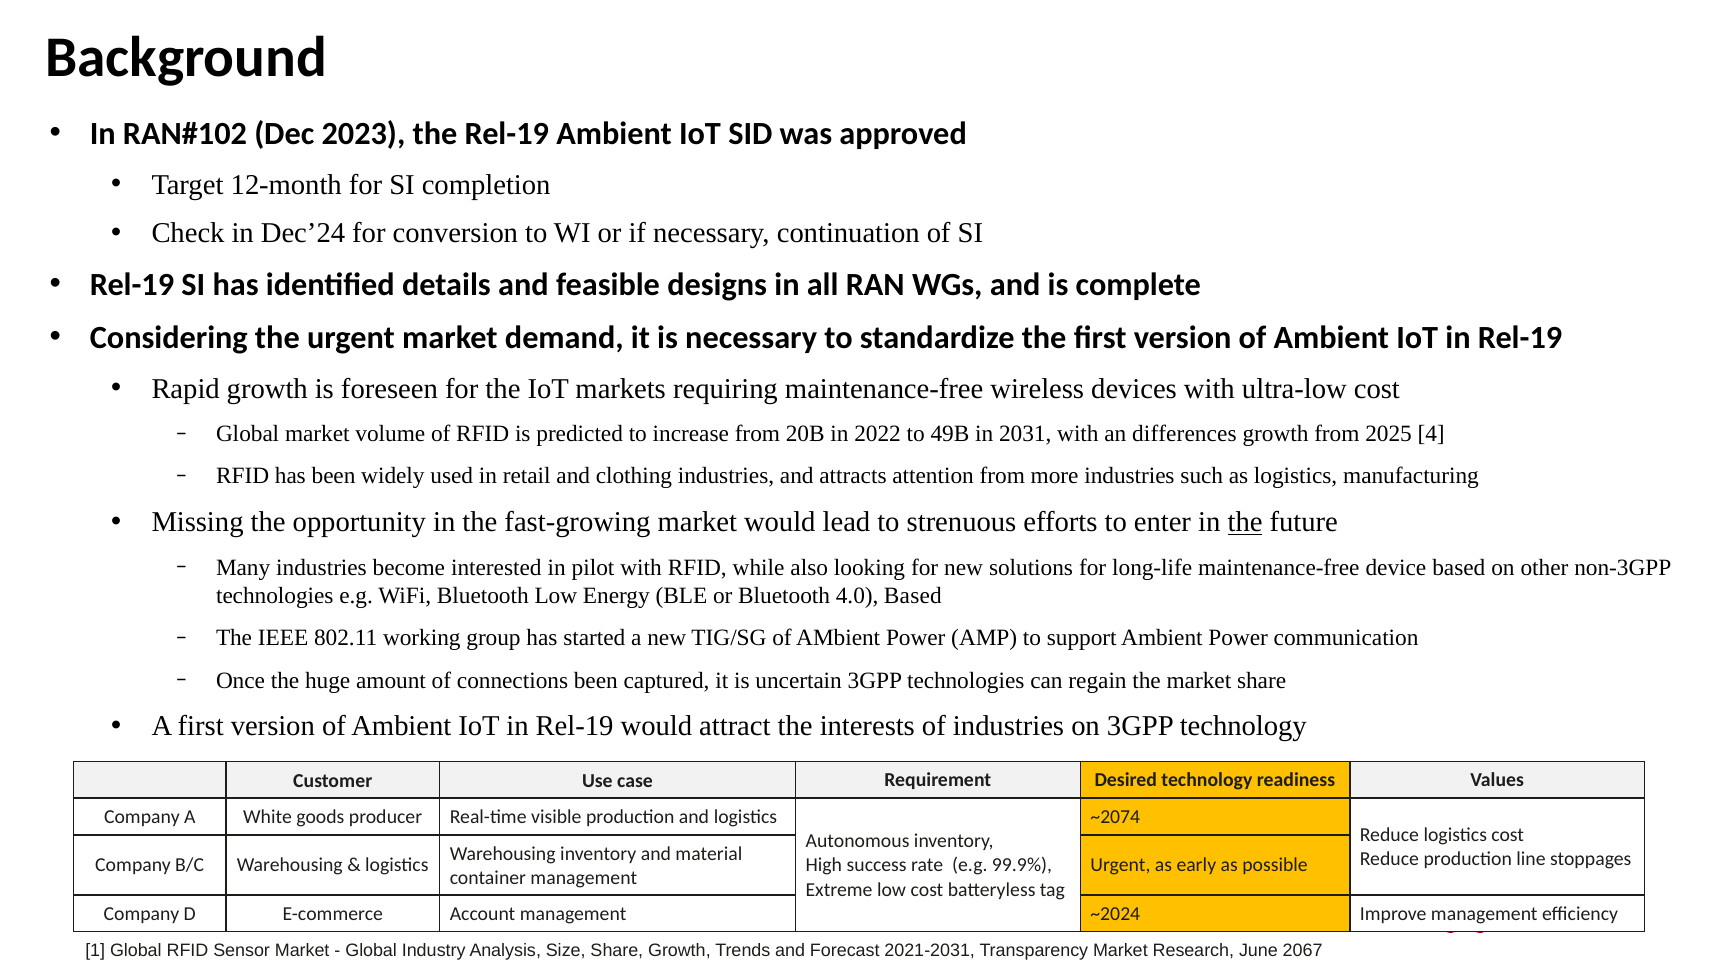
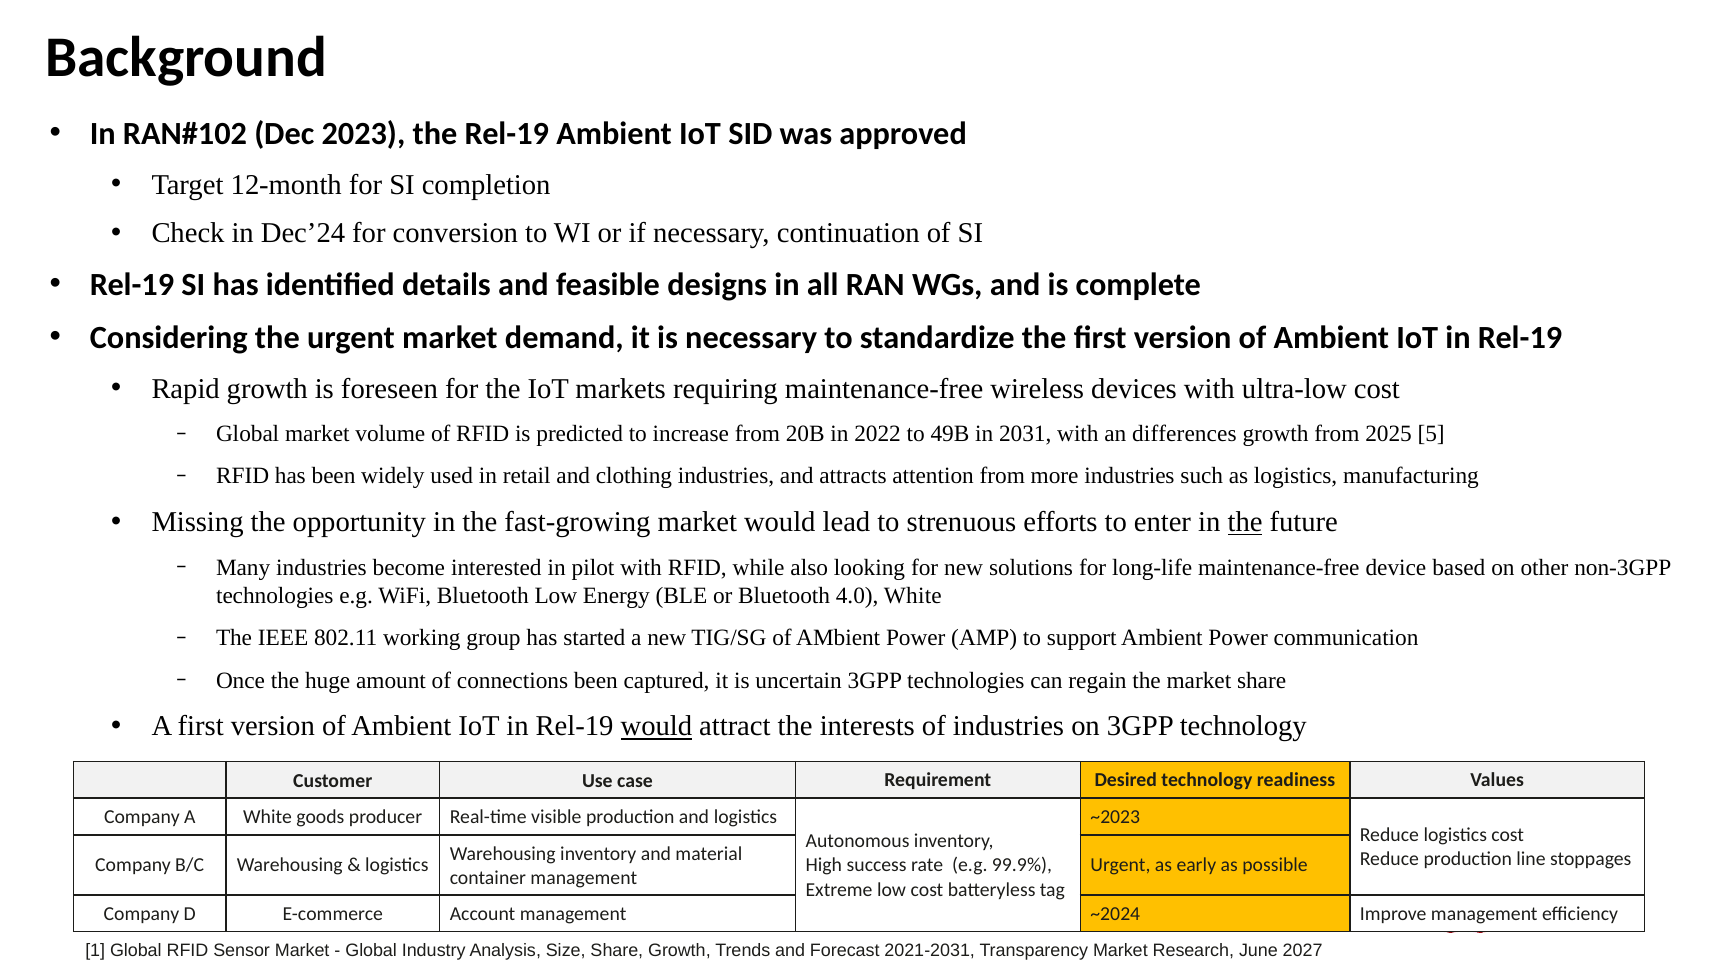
4: 4 -> 5
4.0 Based: Based -> White
would at (656, 726) underline: none -> present
~2074: ~2074 -> ~2023
2067: 2067 -> 2027
